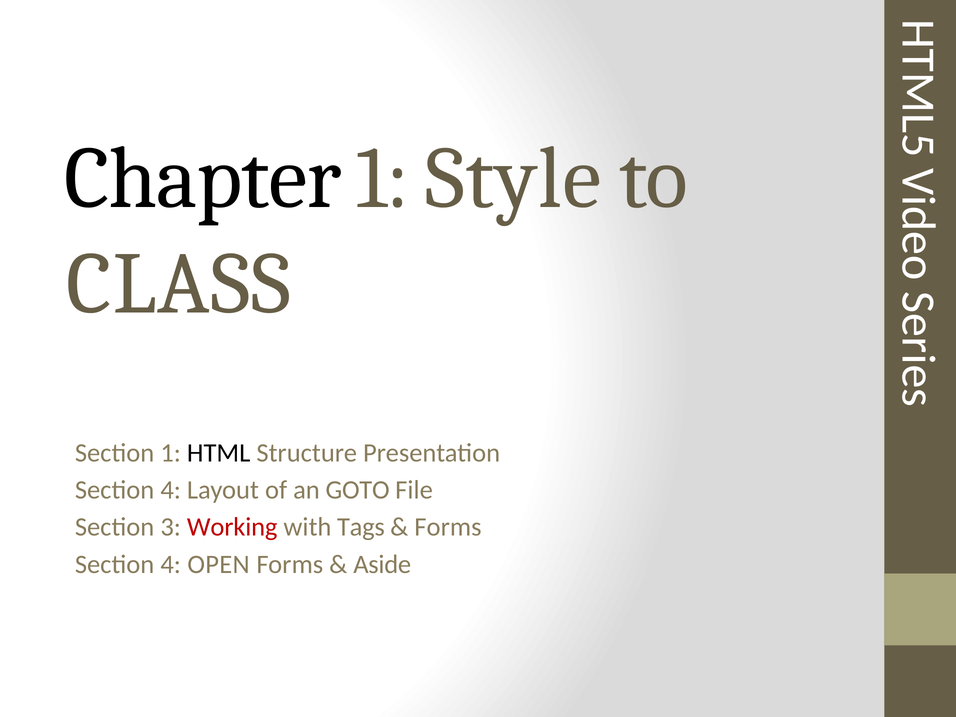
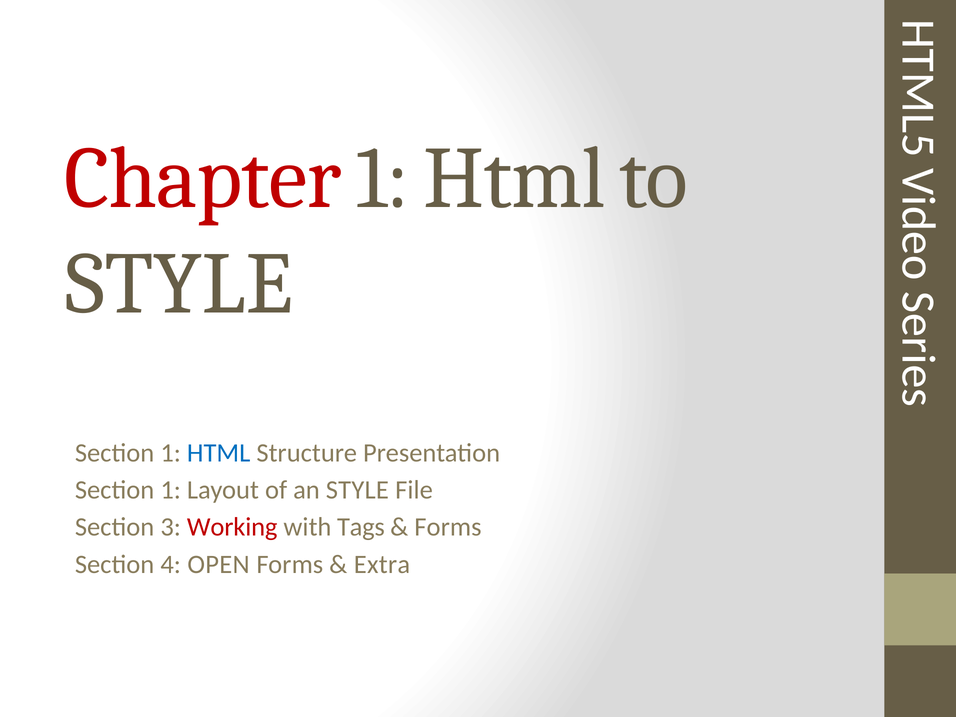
Chapter colour: black -> red
Style at (513, 178): Style -> Html
CLASS at (179, 284): CLASS -> STYLE
HTML at (219, 453) colour: black -> blue
4 at (171, 490): 4 -> 1
an GOTO: GOTO -> STYLE
Aside: Aside -> Extra
